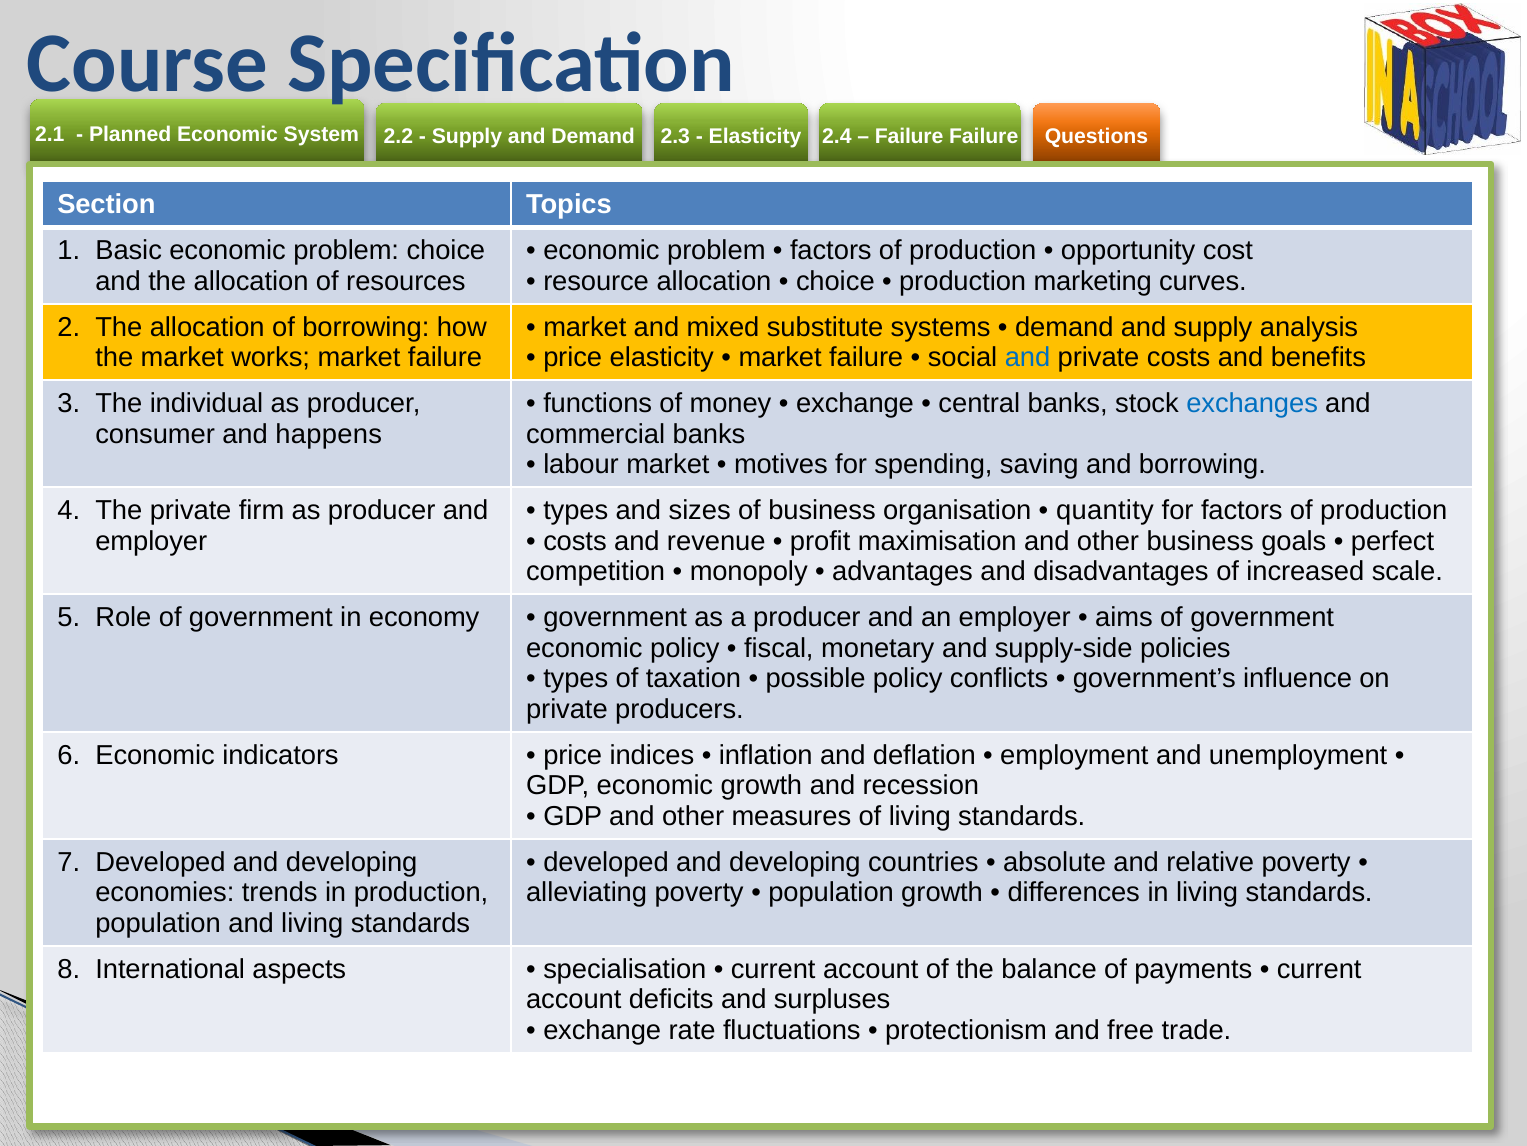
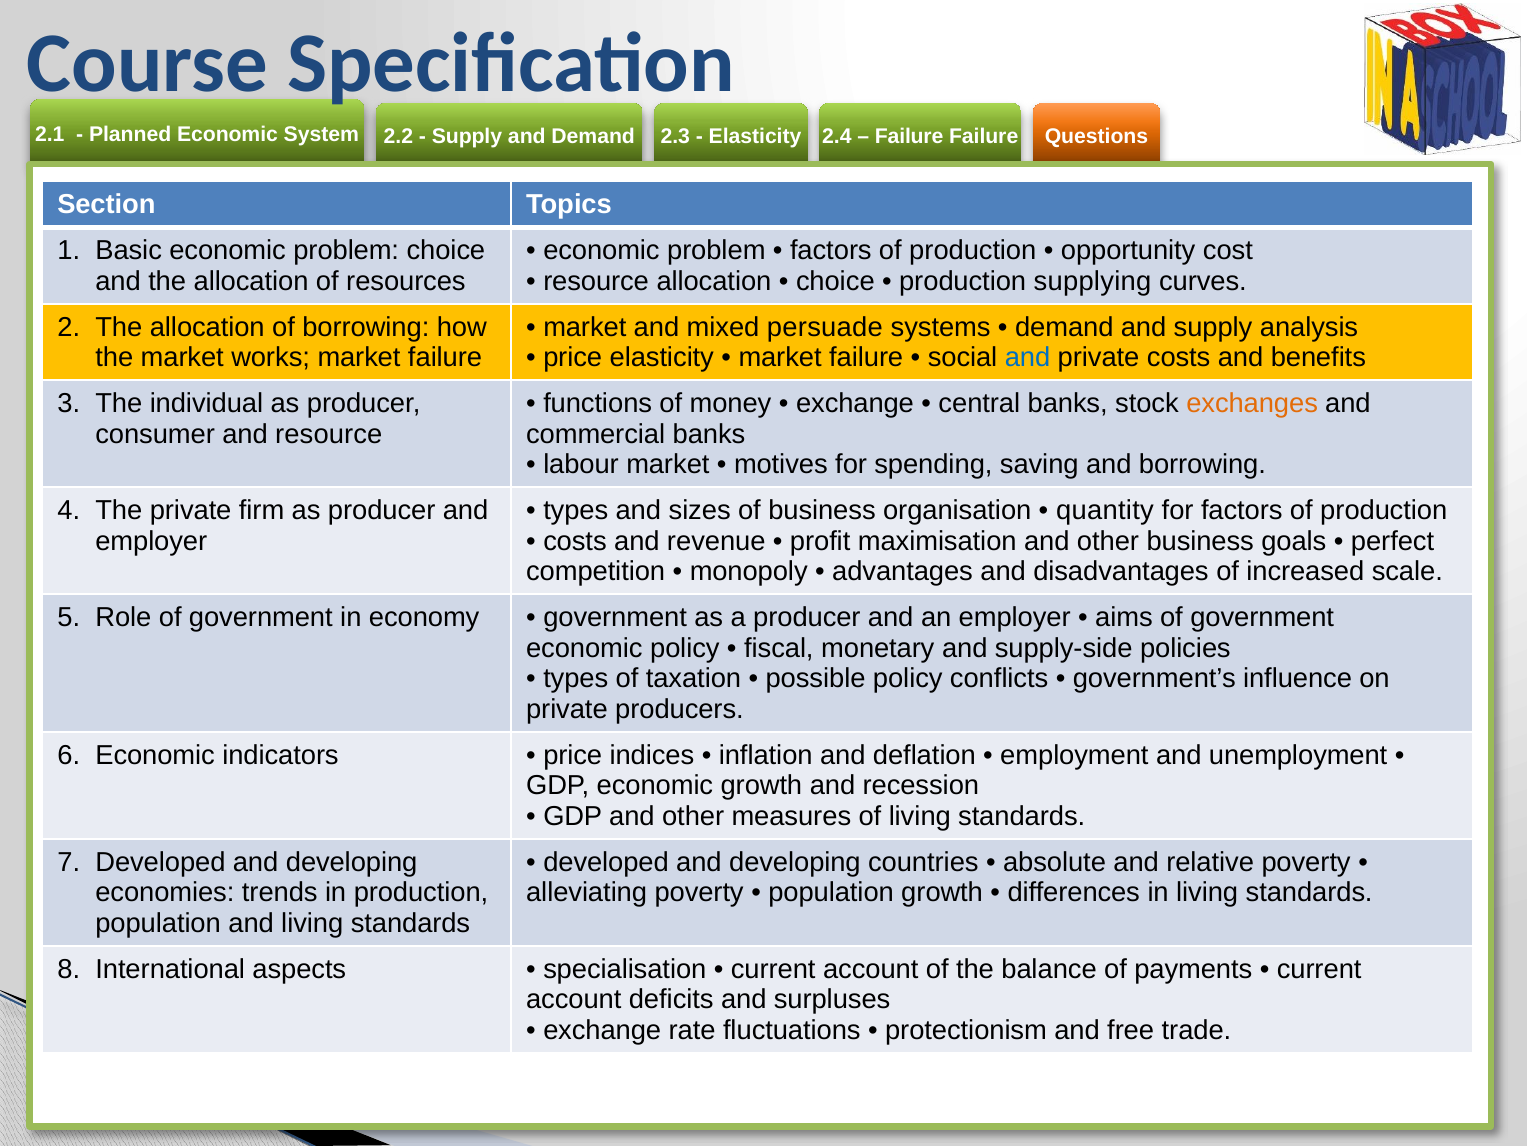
marketing: marketing -> supplying
substitute: substitute -> persuade
exchanges colour: blue -> orange
and happens: happens -> resource
